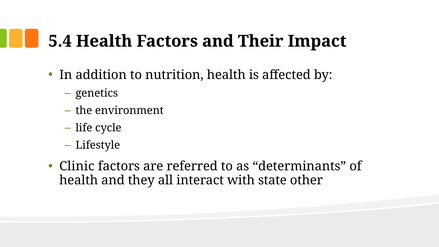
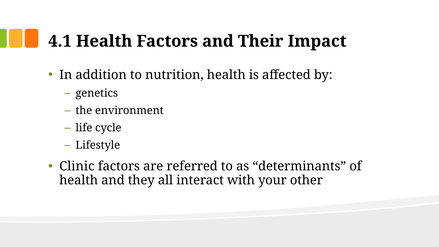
5.4: 5.4 -> 4.1
state: state -> your
